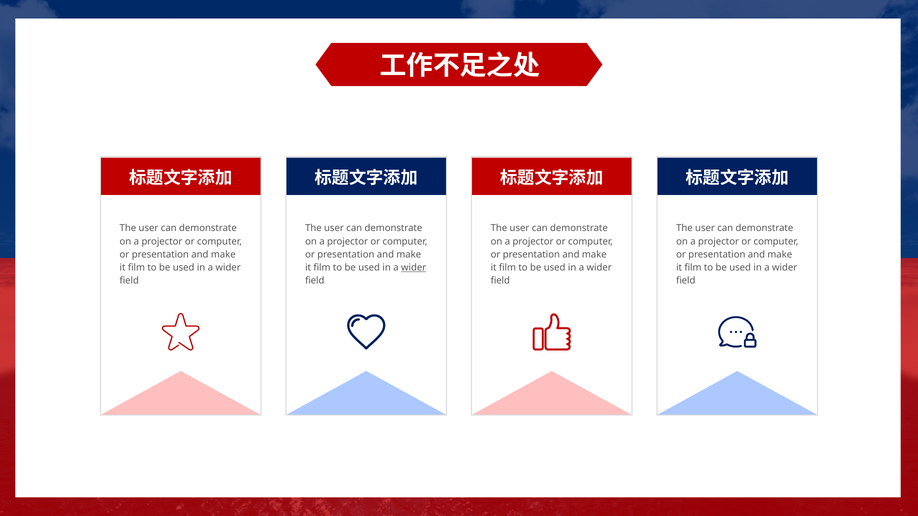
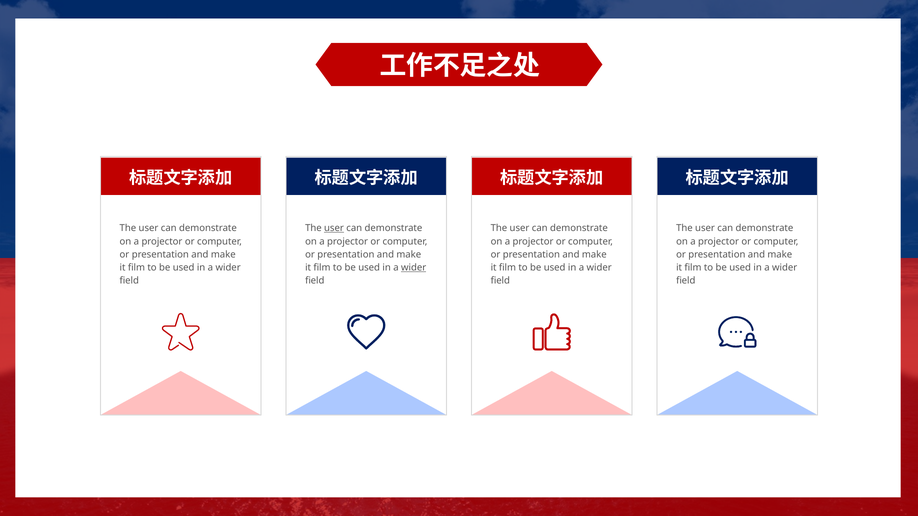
user at (334, 228) underline: none -> present
